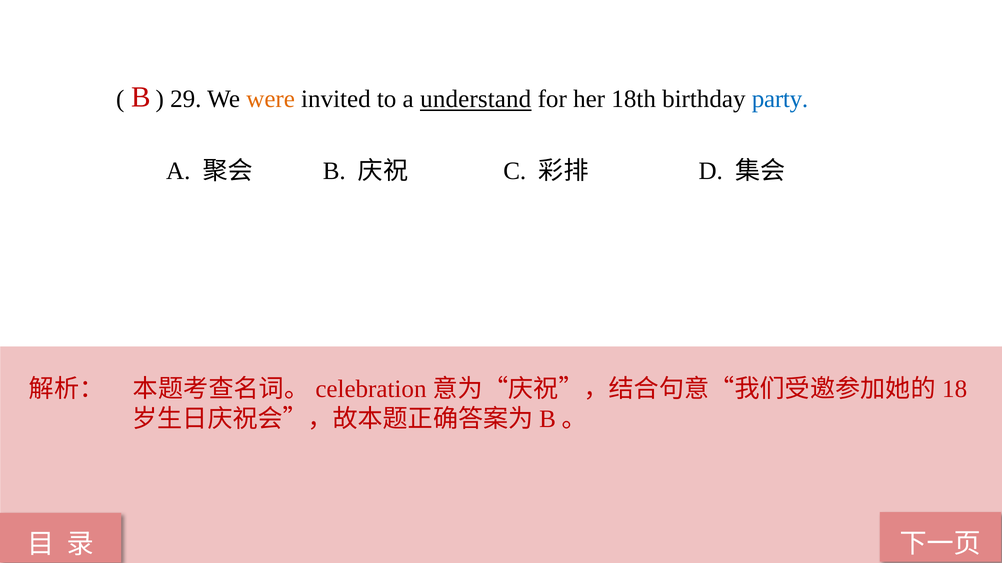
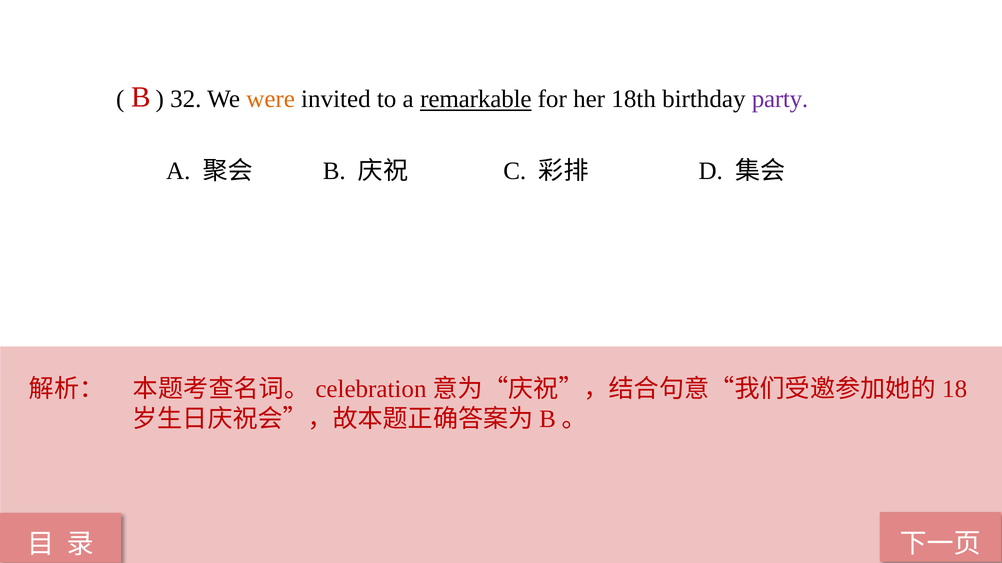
29: 29 -> 32
understand: understand -> remarkable
party colour: blue -> purple
